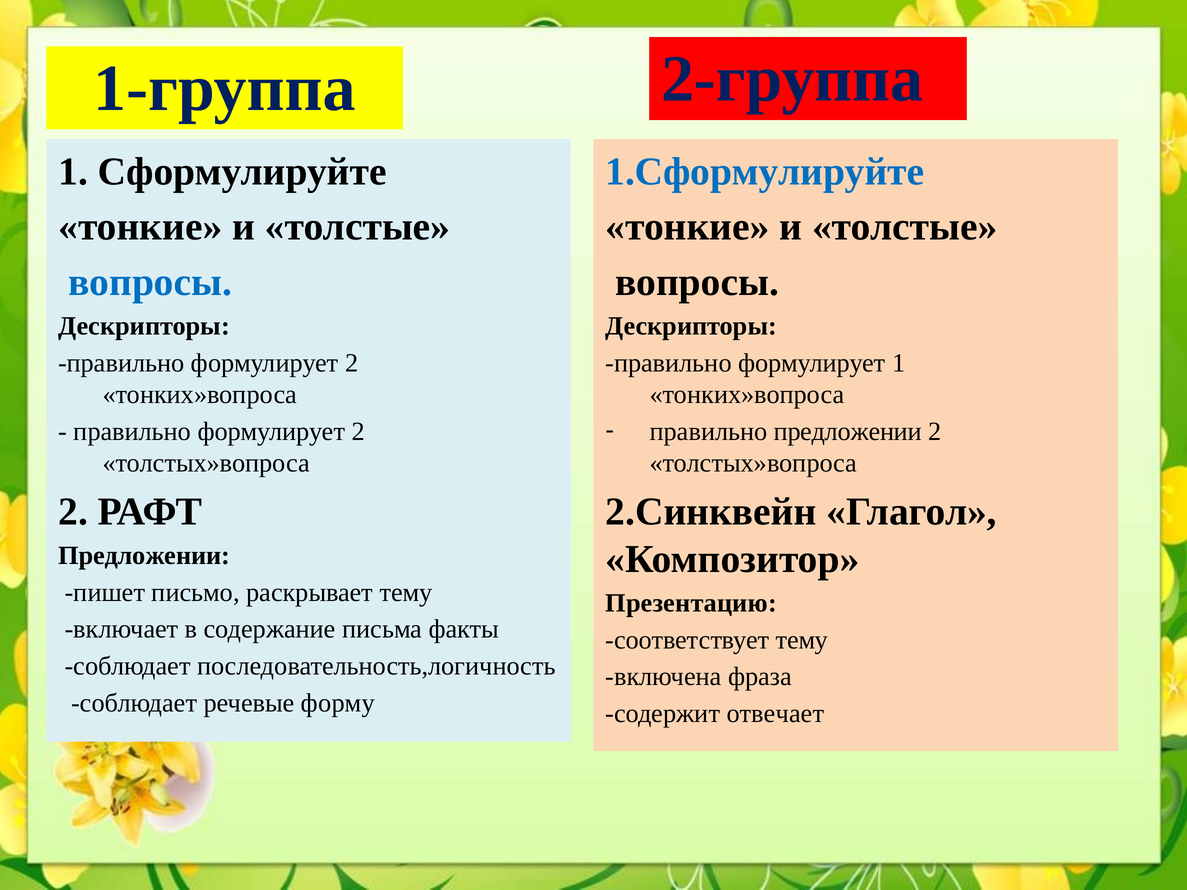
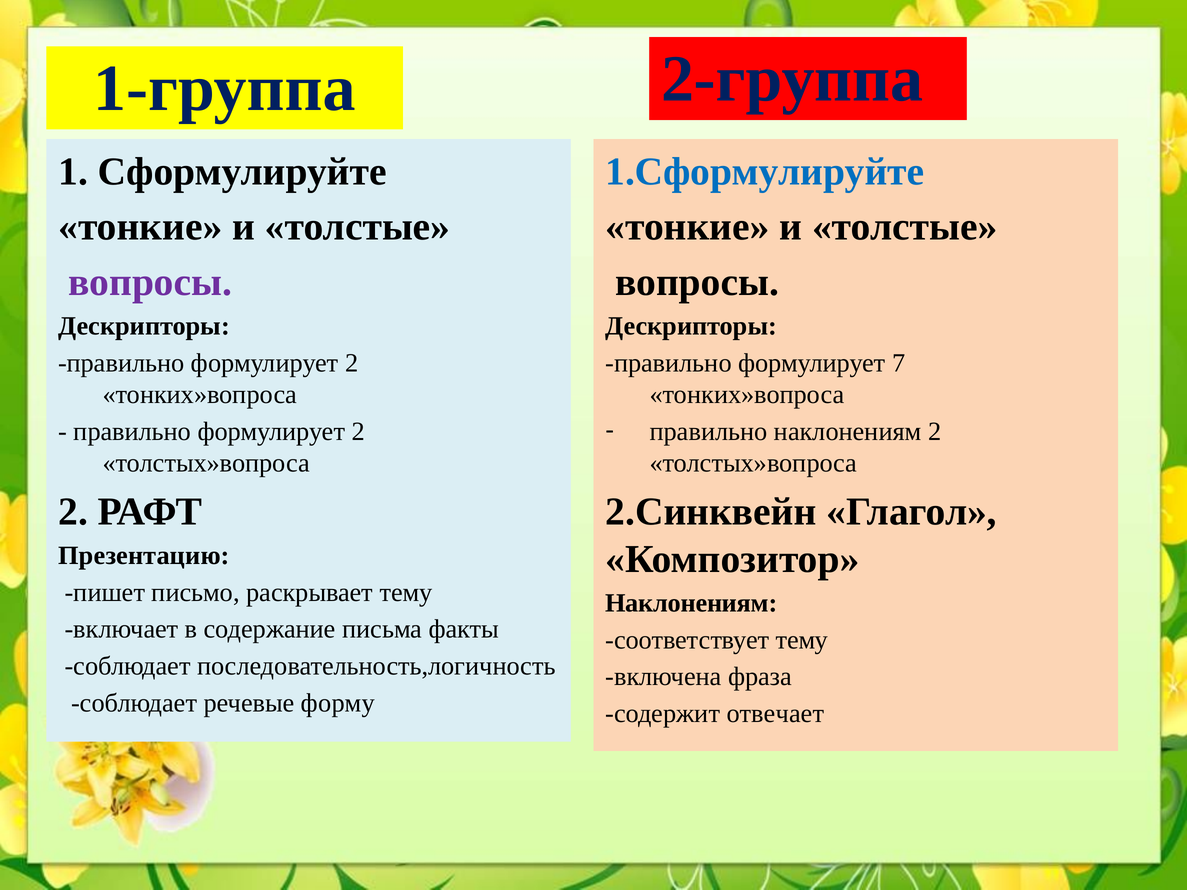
вопросы at (150, 282) colour: blue -> purple
формулирует 1: 1 -> 7
правильно предложении: предложении -> наклонениям
Предложении at (144, 556): Предложении -> Презентацию
Презентацию at (691, 603): Презентацию -> Наклонениям
